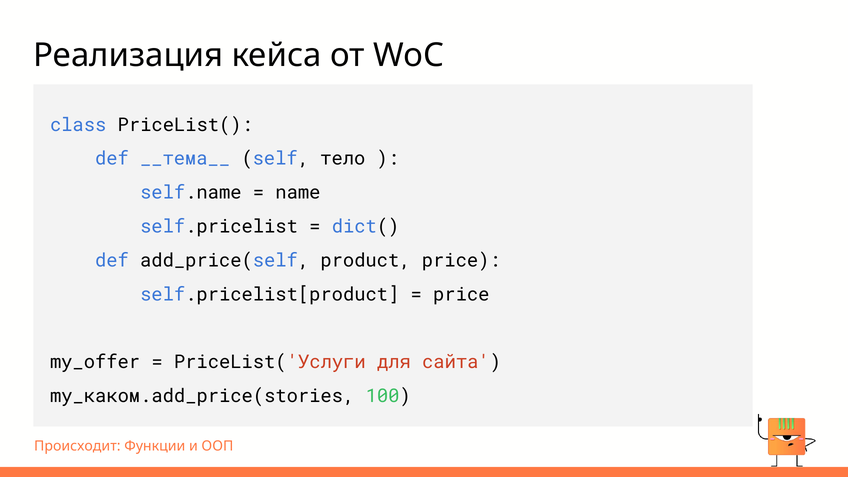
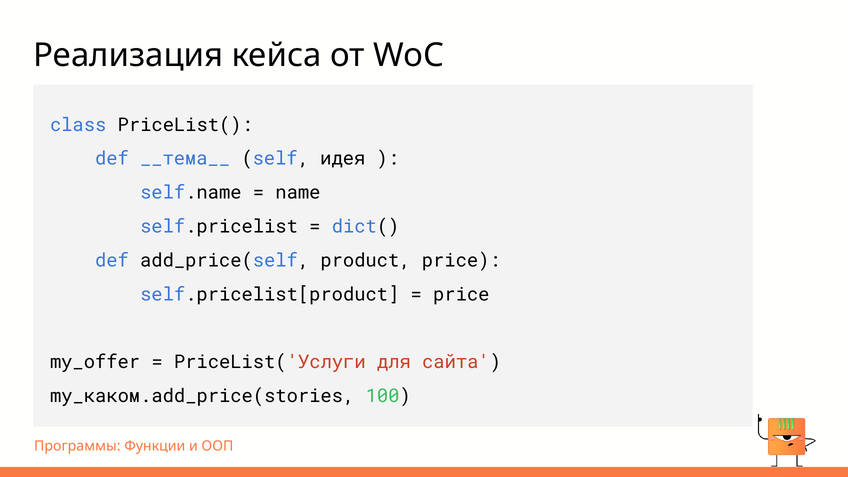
тело: тело -> идея
Происходит: Происходит -> Программы
